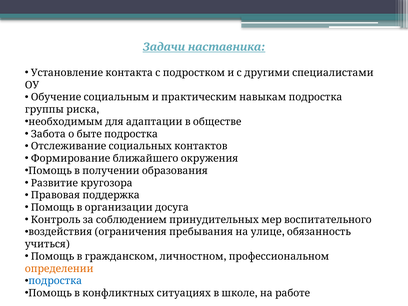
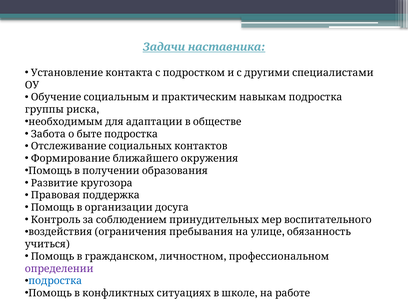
определении colour: orange -> purple
